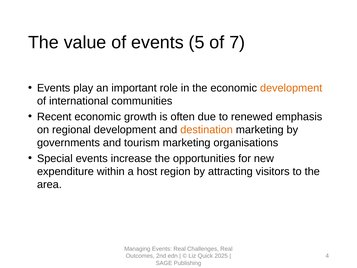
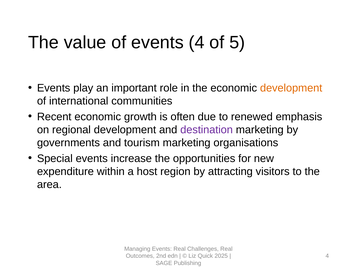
events 5: 5 -> 4
7: 7 -> 5
destination colour: orange -> purple
